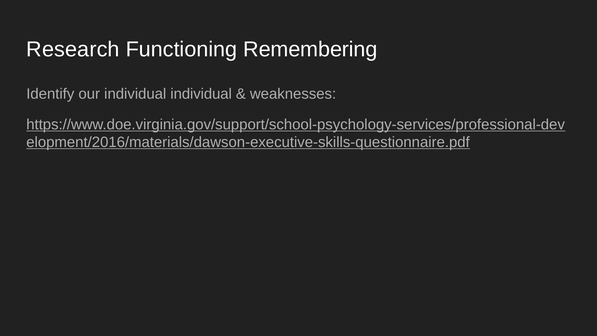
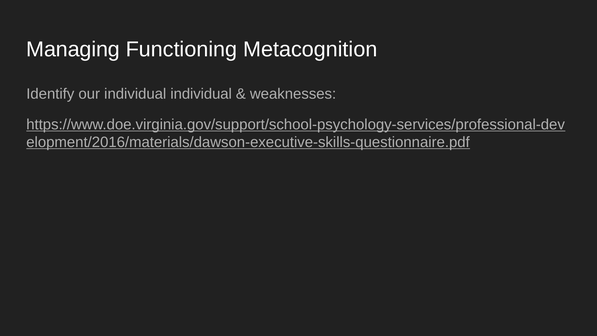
Research: Research -> Managing
Remembering: Remembering -> Metacognition
